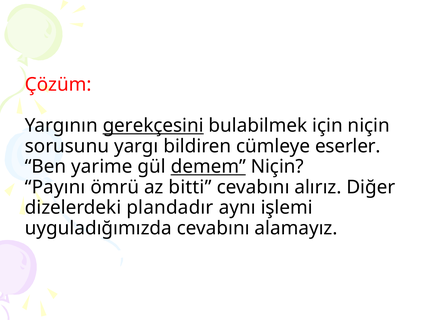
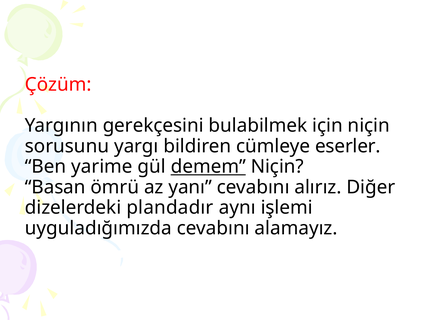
gerekçesini underline: present -> none
Payını: Payını -> Basan
bitti: bitti -> yanı
